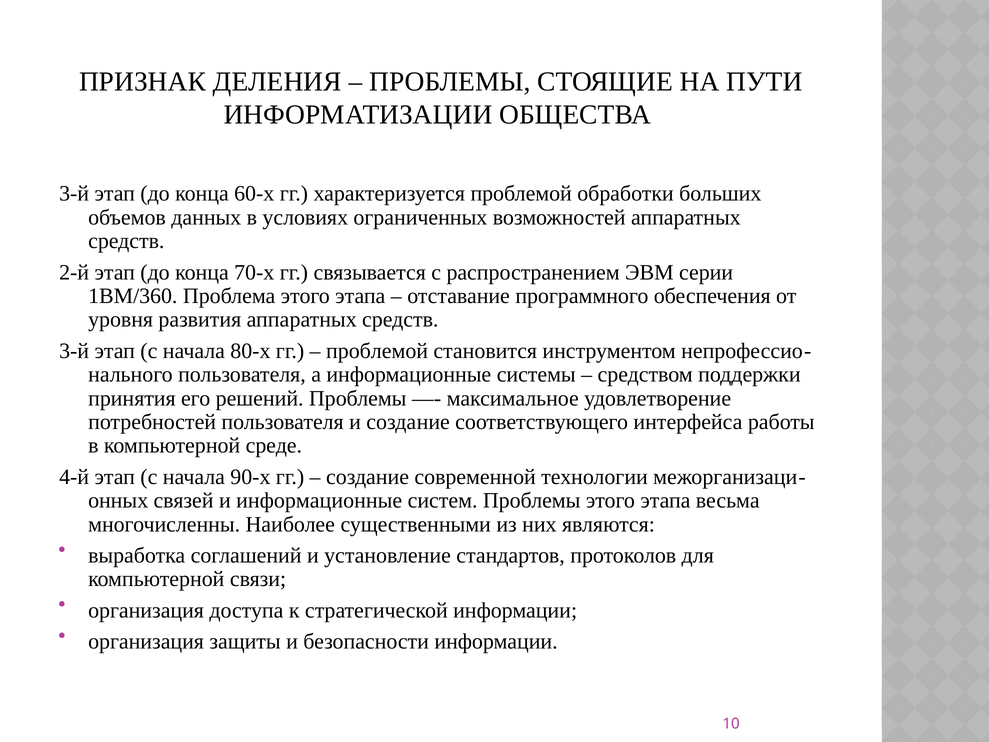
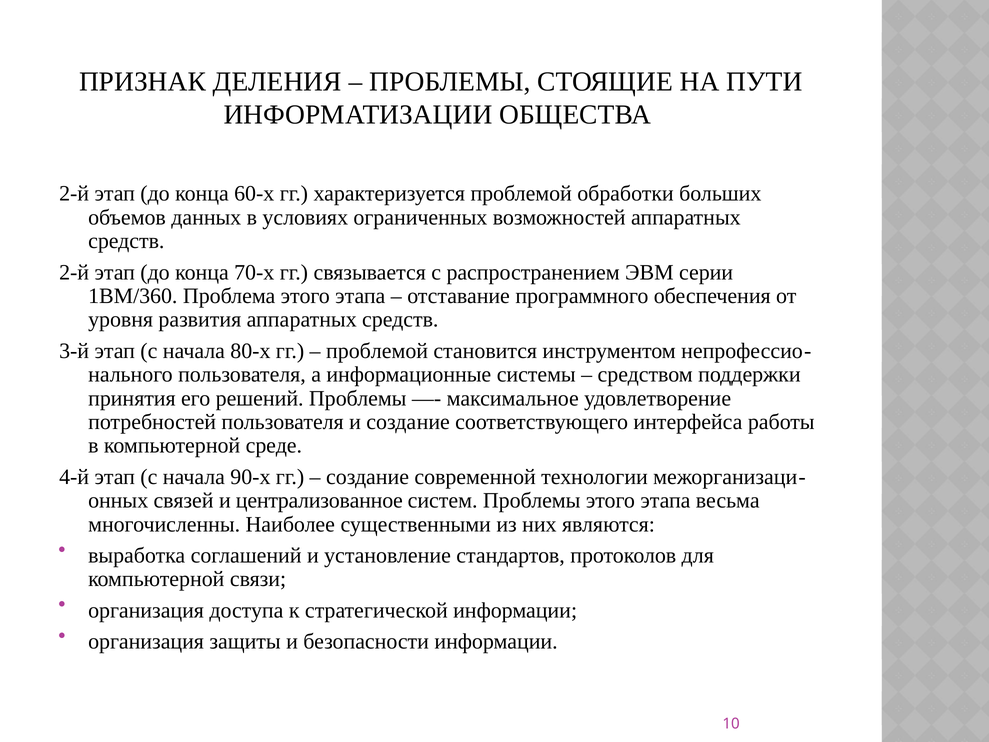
3-й at (74, 194): 3-й -> 2-й
и информационные: информационные -> централизованное
